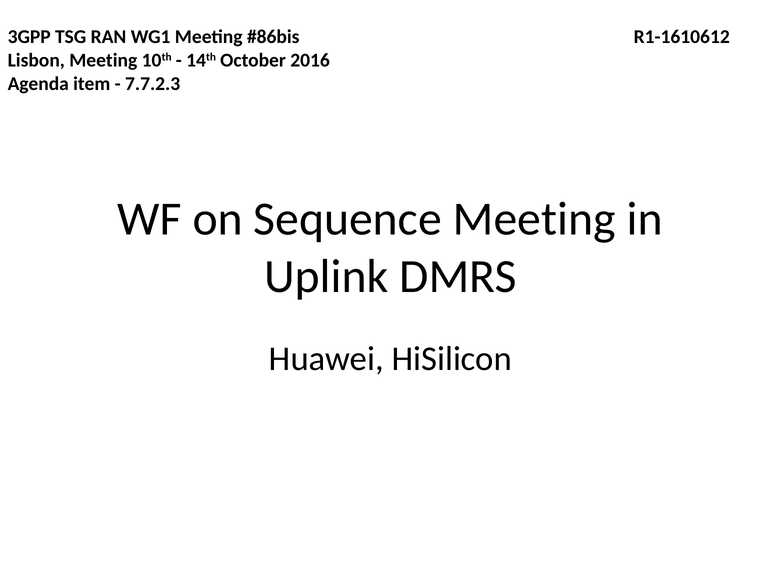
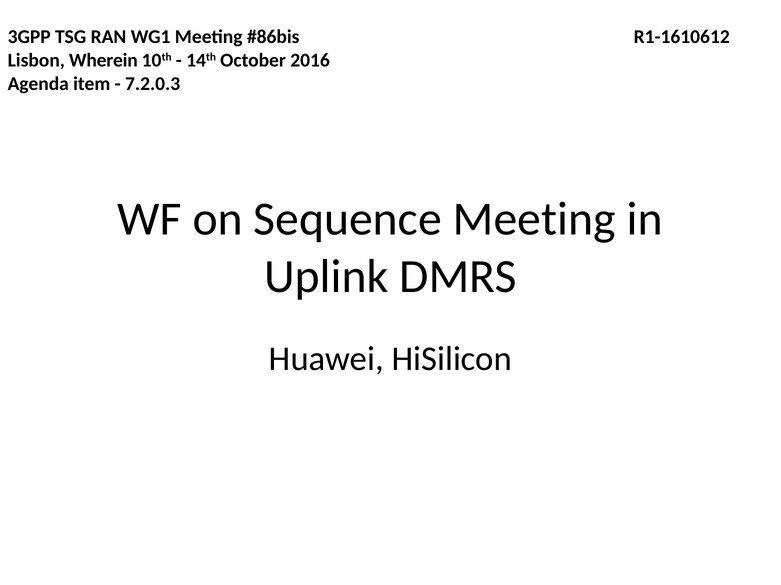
Lisbon Meeting: Meeting -> Wherein
7.7.2.3: 7.7.2.3 -> 7.2.0.3
